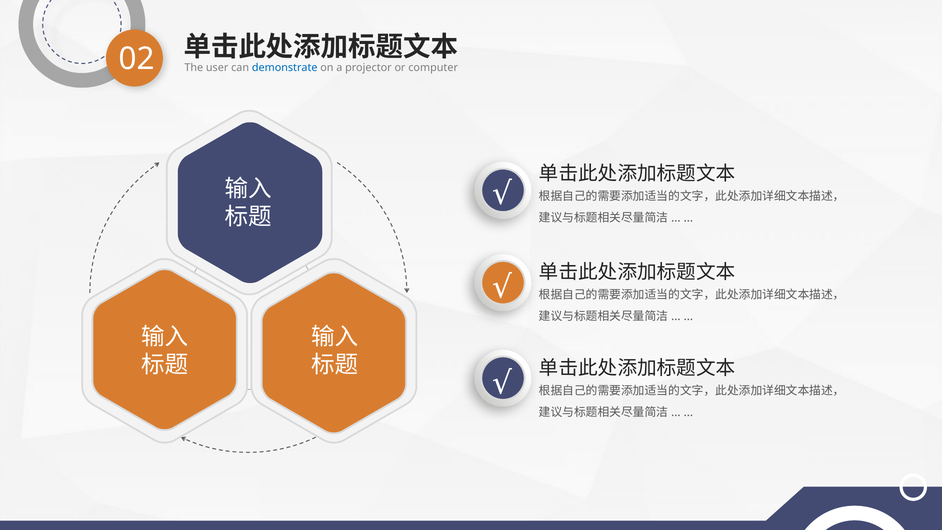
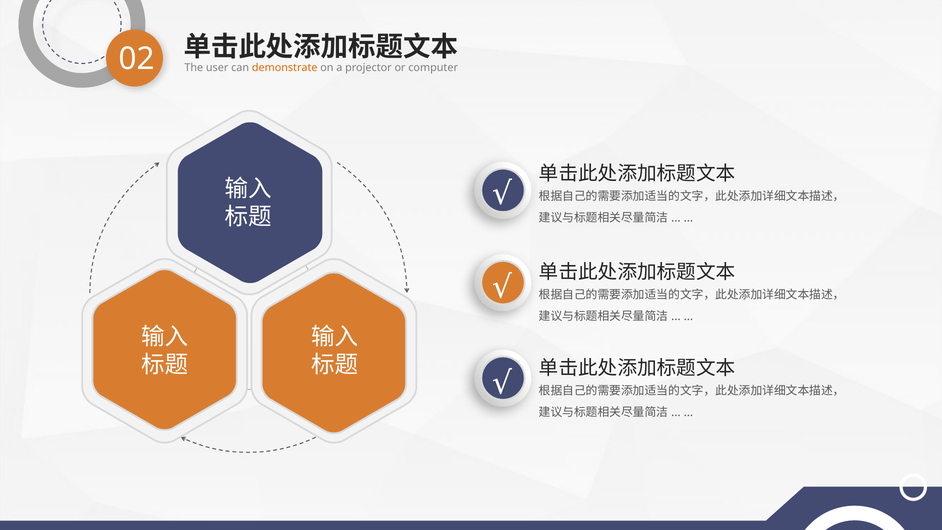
demonstrate colour: blue -> orange
